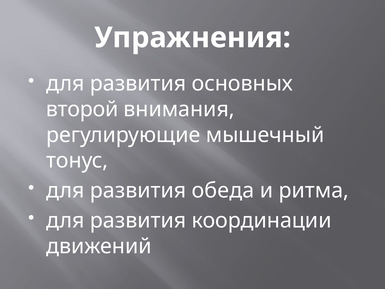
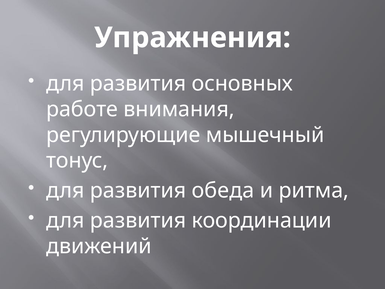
второй: второй -> работе
